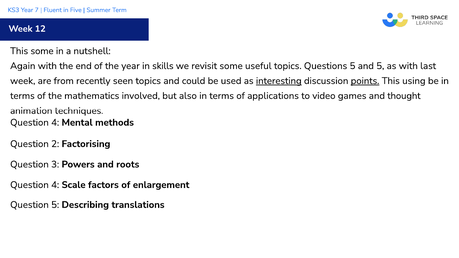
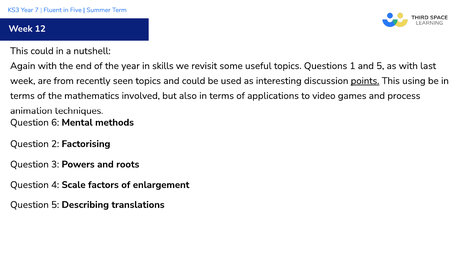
This some: some -> could
Questions 5: 5 -> 1
interesting underline: present -> none
thought: thought -> process
4 at (55, 123): 4 -> 6
